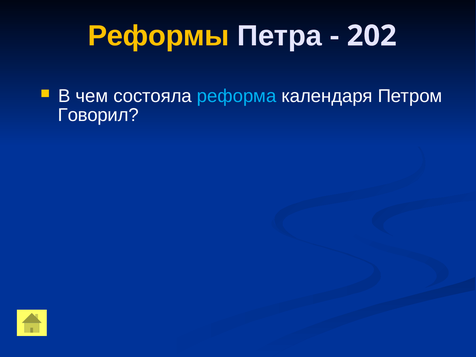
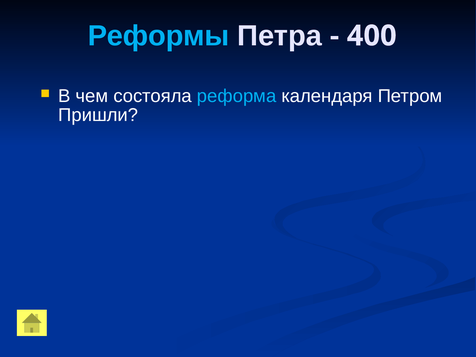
Реформы colour: yellow -> light blue
202: 202 -> 400
Говорил: Говорил -> Пришли
